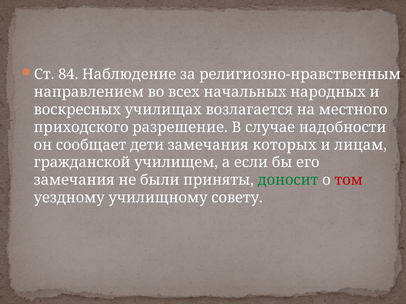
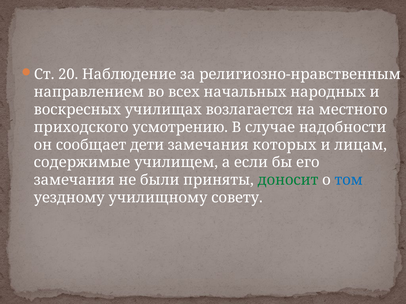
84: 84 -> 20
разрешение: разрешение -> усмотрению
гражданской: гражданской -> содержимые
том colour: red -> blue
